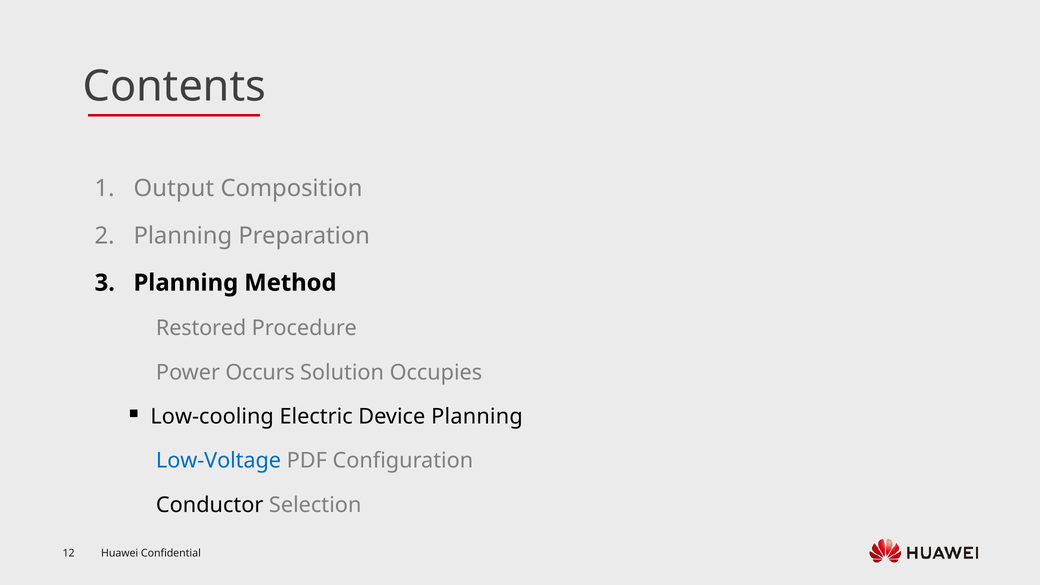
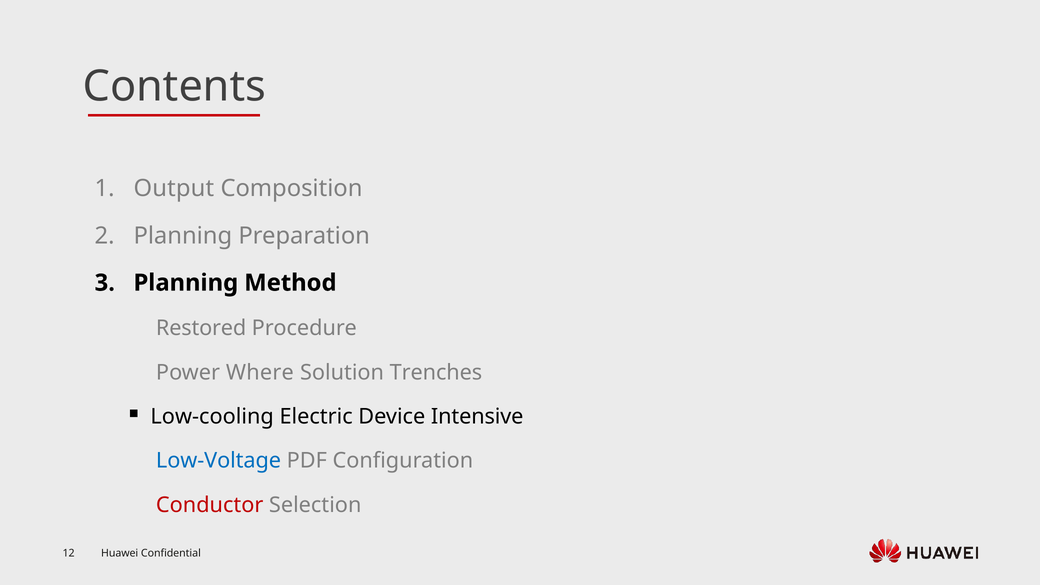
Occurs: Occurs -> Where
Occupies: Occupies -> Trenches
Device Planning: Planning -> Intensive
Conductor colour: black -> red
